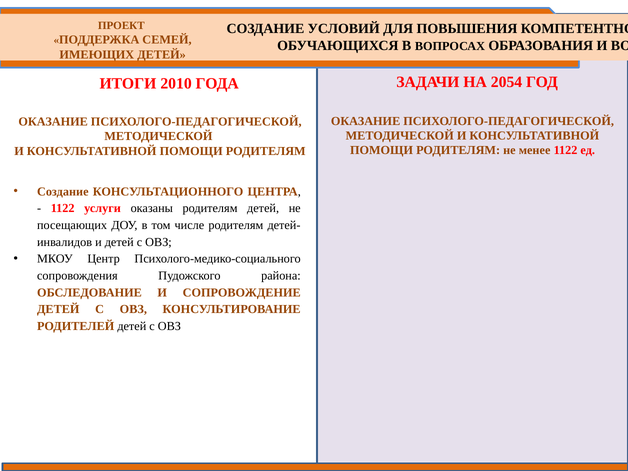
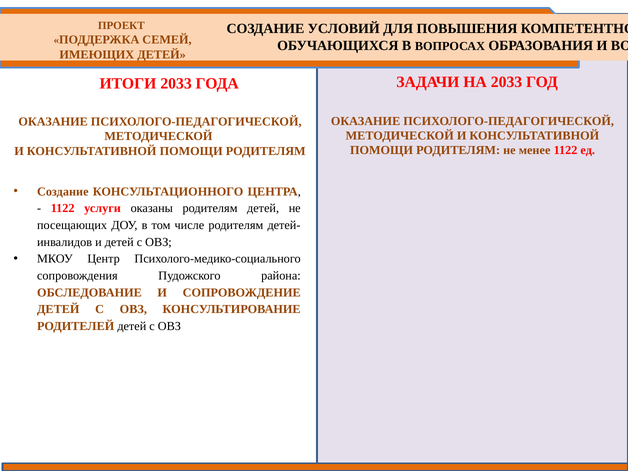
НА 2054: 2054 -> 2033
ИТОГИ 2010: 2010 -> 2033
